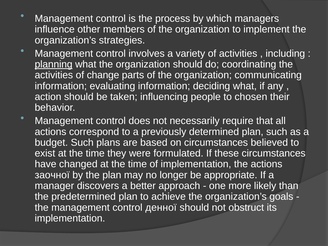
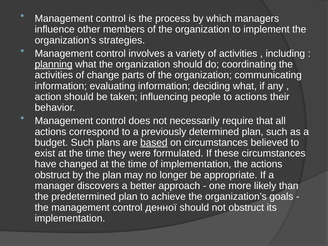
to chosen: chosen -> actions
based underline: none -> present
заочної at (52, 175): заочної -> obstruct
